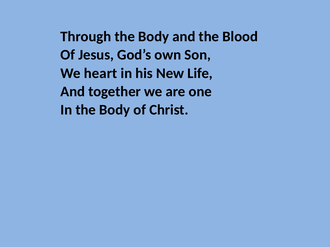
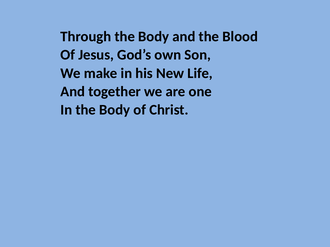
heart: heart -> make
